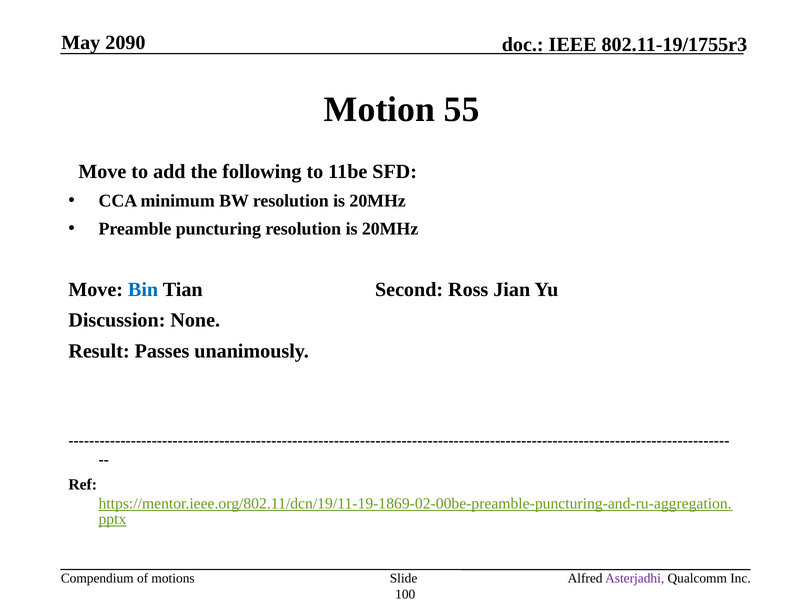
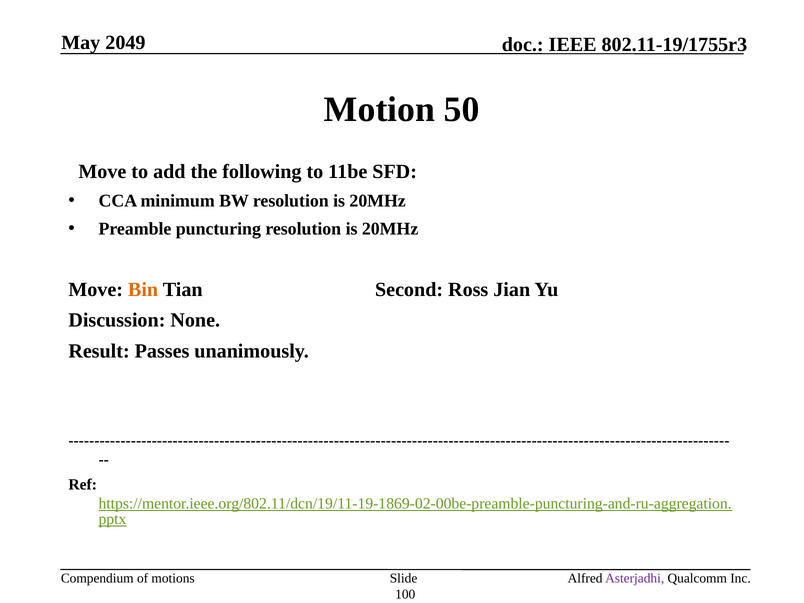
2090: 2090 -> 2049
55: 55 -> 50
Bin colour: blue -> orange
